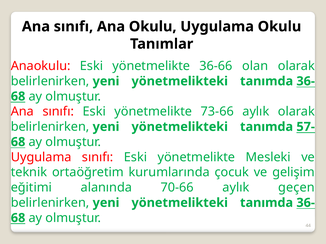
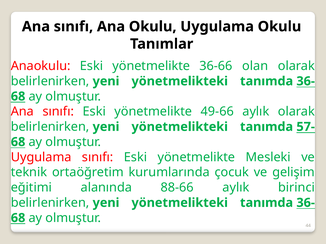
73-66: 73-66 -> 49-66
70-66: 70-66 -> 88-66
geçen: geçen -> birinci
